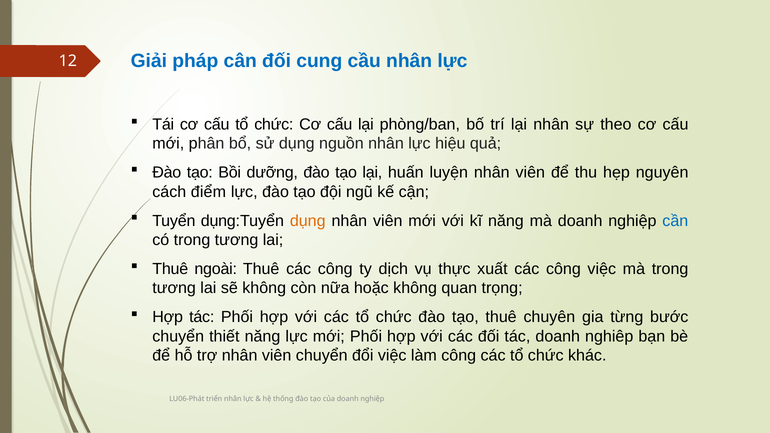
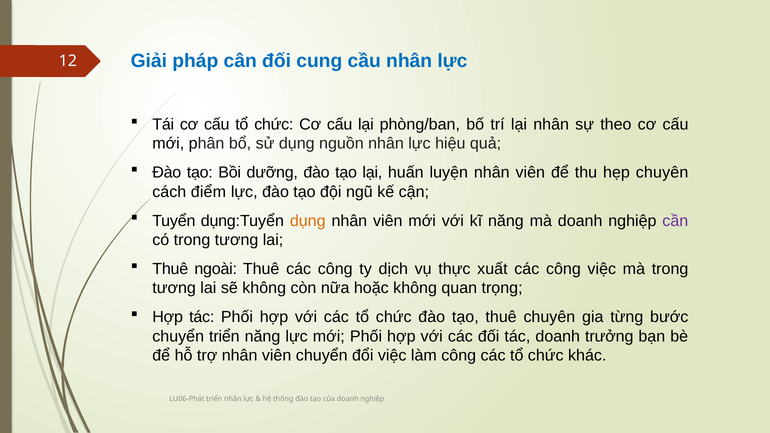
hẹp nguyên: nguyên -> chuyên
cần colour: blue -> purple
chuyển thiết: thiết -> triển
nghiêp: nghiêp -> trưởng
